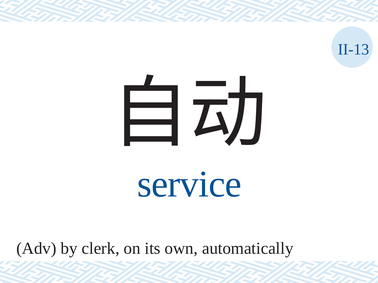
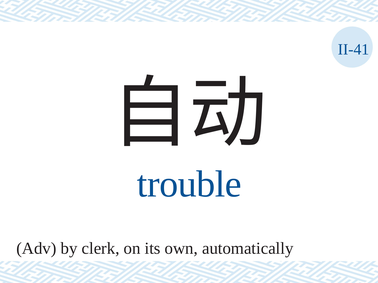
II-13: II-13 -> II-41
service: service -> trouble
